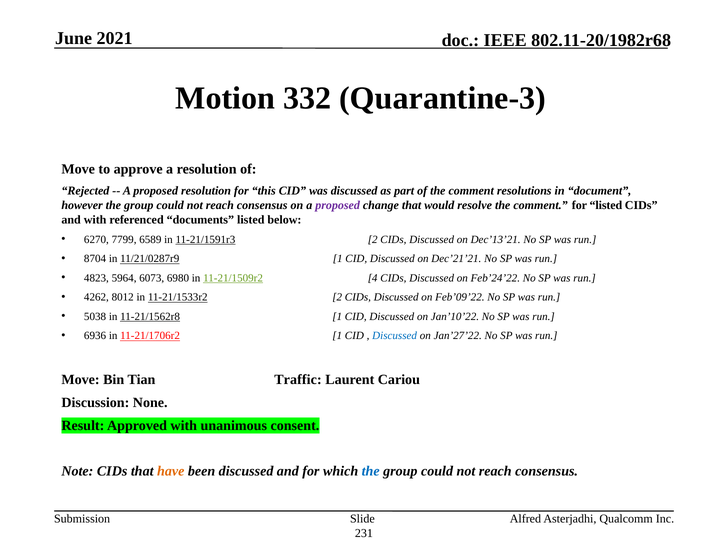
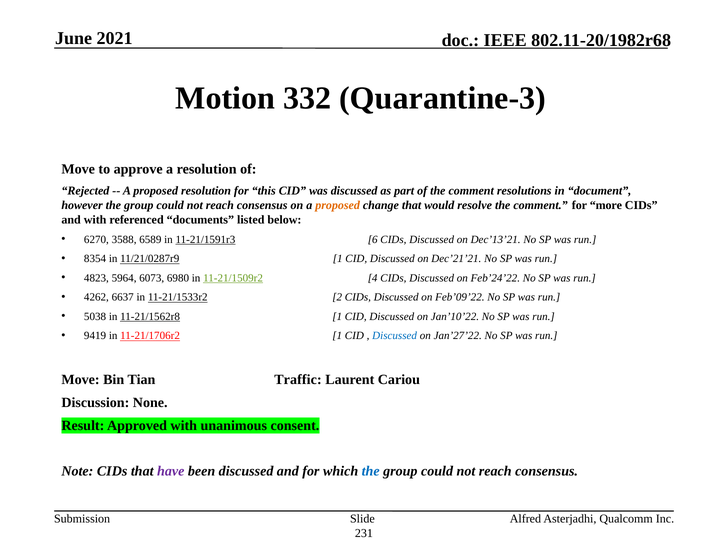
proposed at (338, 205) colour: purple -> orange
for listed: listed -> more
7799: 7799 -> 3588
11-21/1591r3 2: 2 -> 6
8704: 8704 -> 8354
8012: 8012 -> 6637
6936: 6936 -> 9419
have colour: orange -> purple
